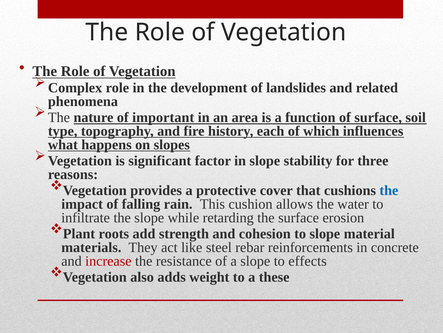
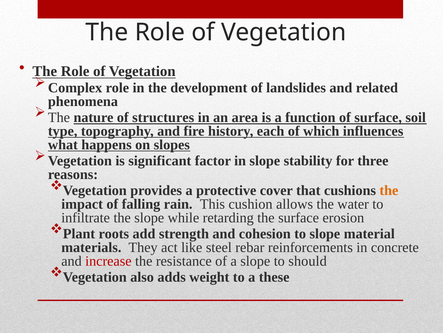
important: important -> structures
the at (389, 190) colour: blue -> orange
effects: effects -> should
